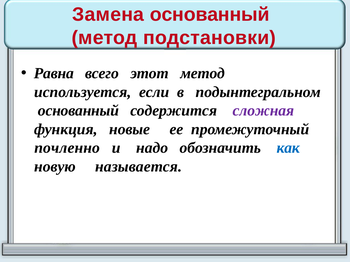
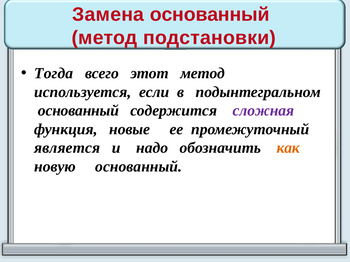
Равна: Равна -> Тогда
почленно: почленно -> является
как colour: blue -> orange
новую называется: называется -> основанный
